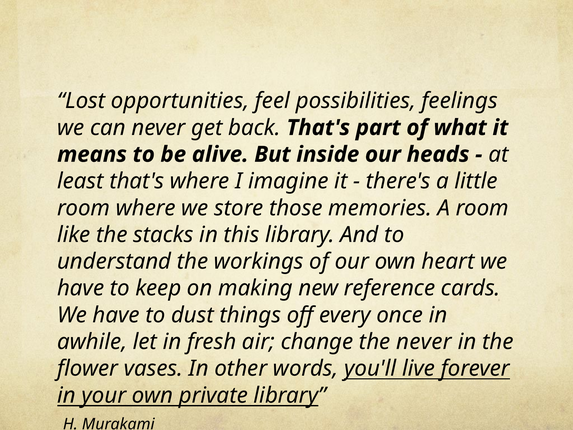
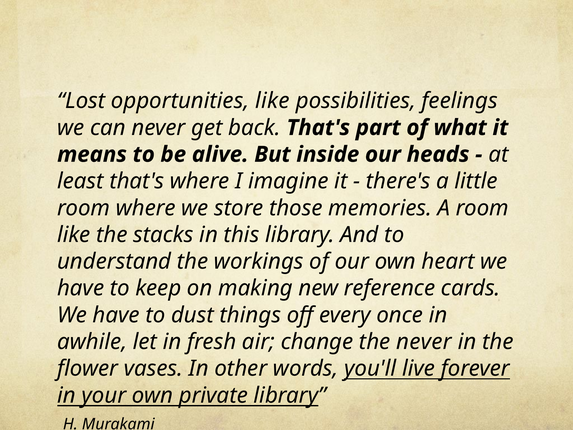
opportunities feel: feel -> like
